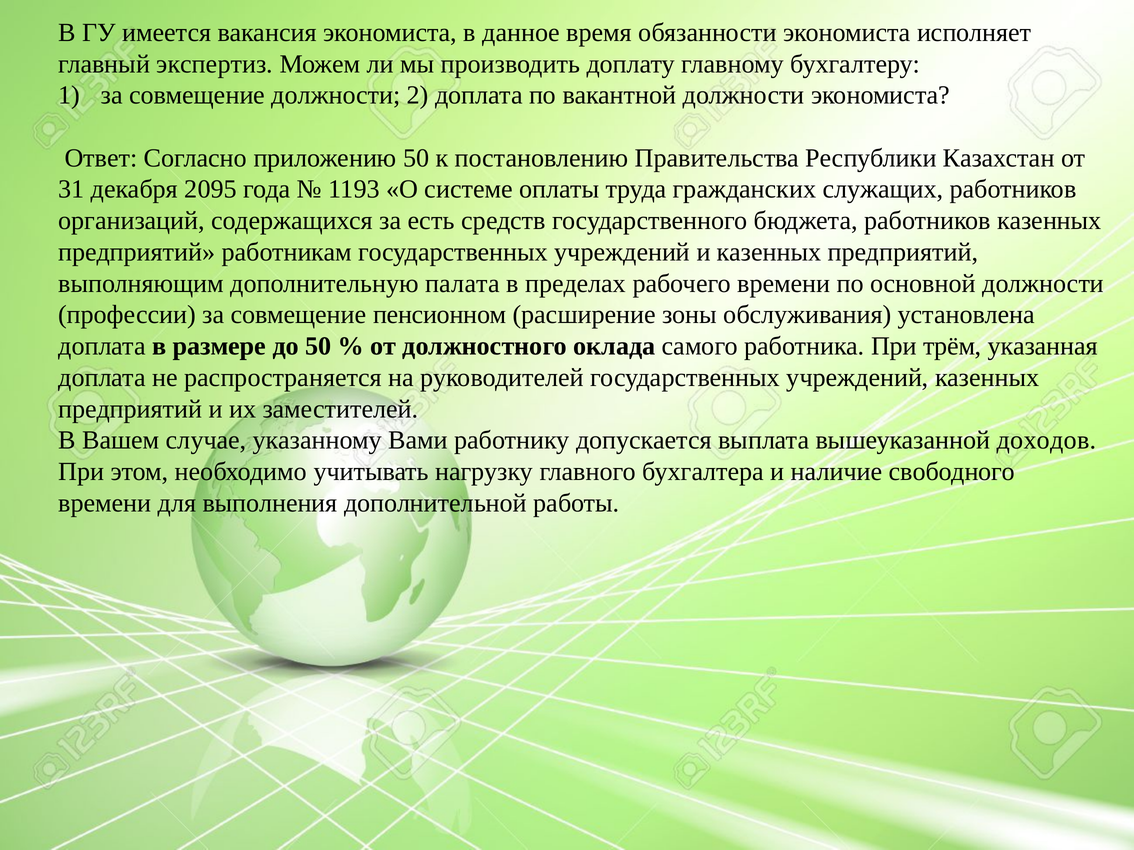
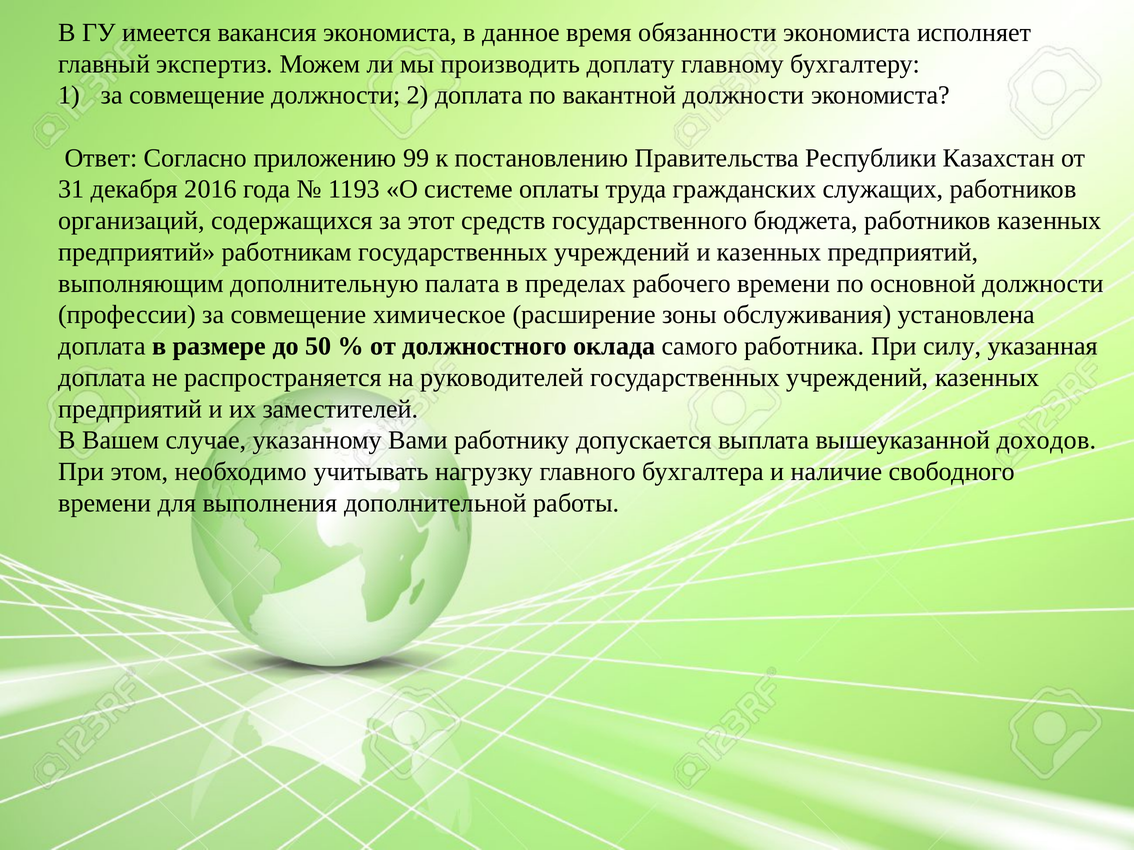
приложению 50: 50 -> 99
2095: 2095 -> 2016
есть: есть -> этот
пенсионном: пенсионном -> химическое
трём: трём -> силу
